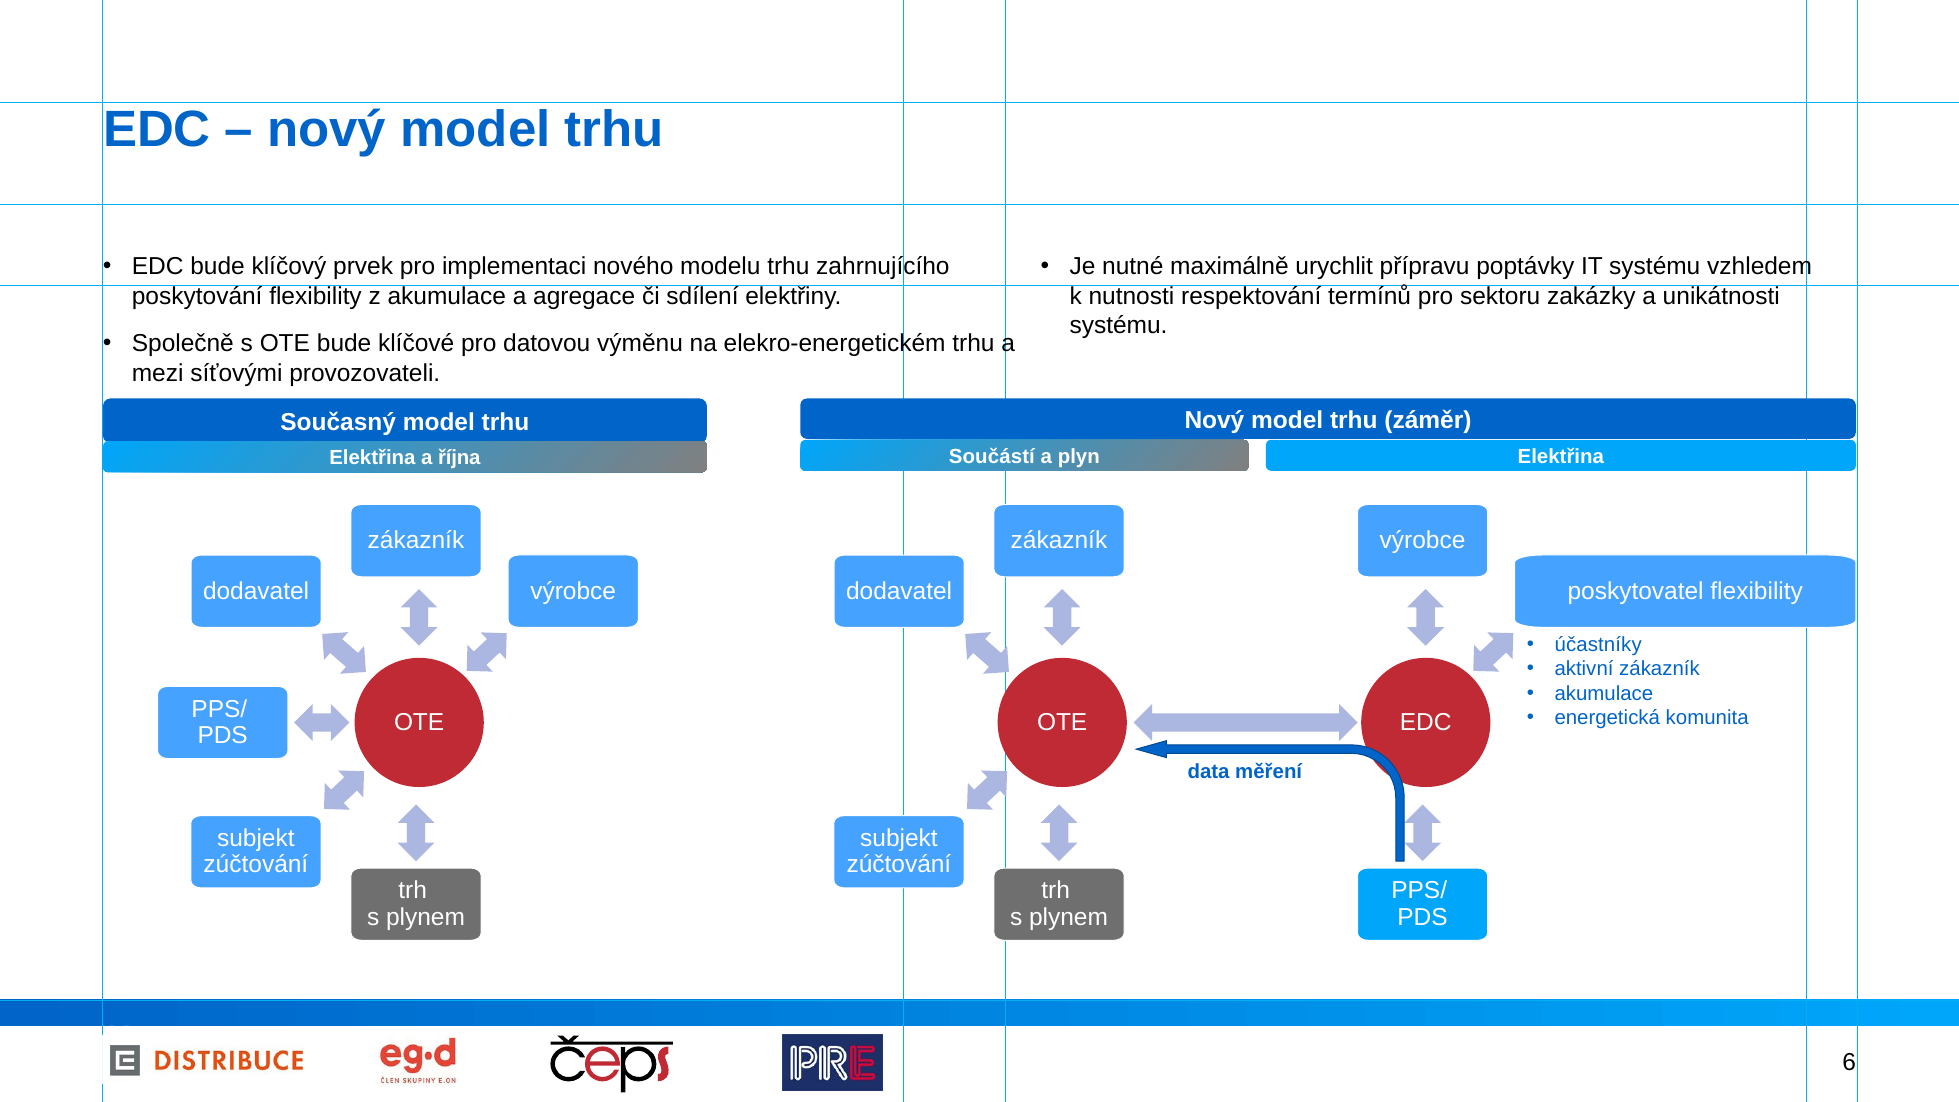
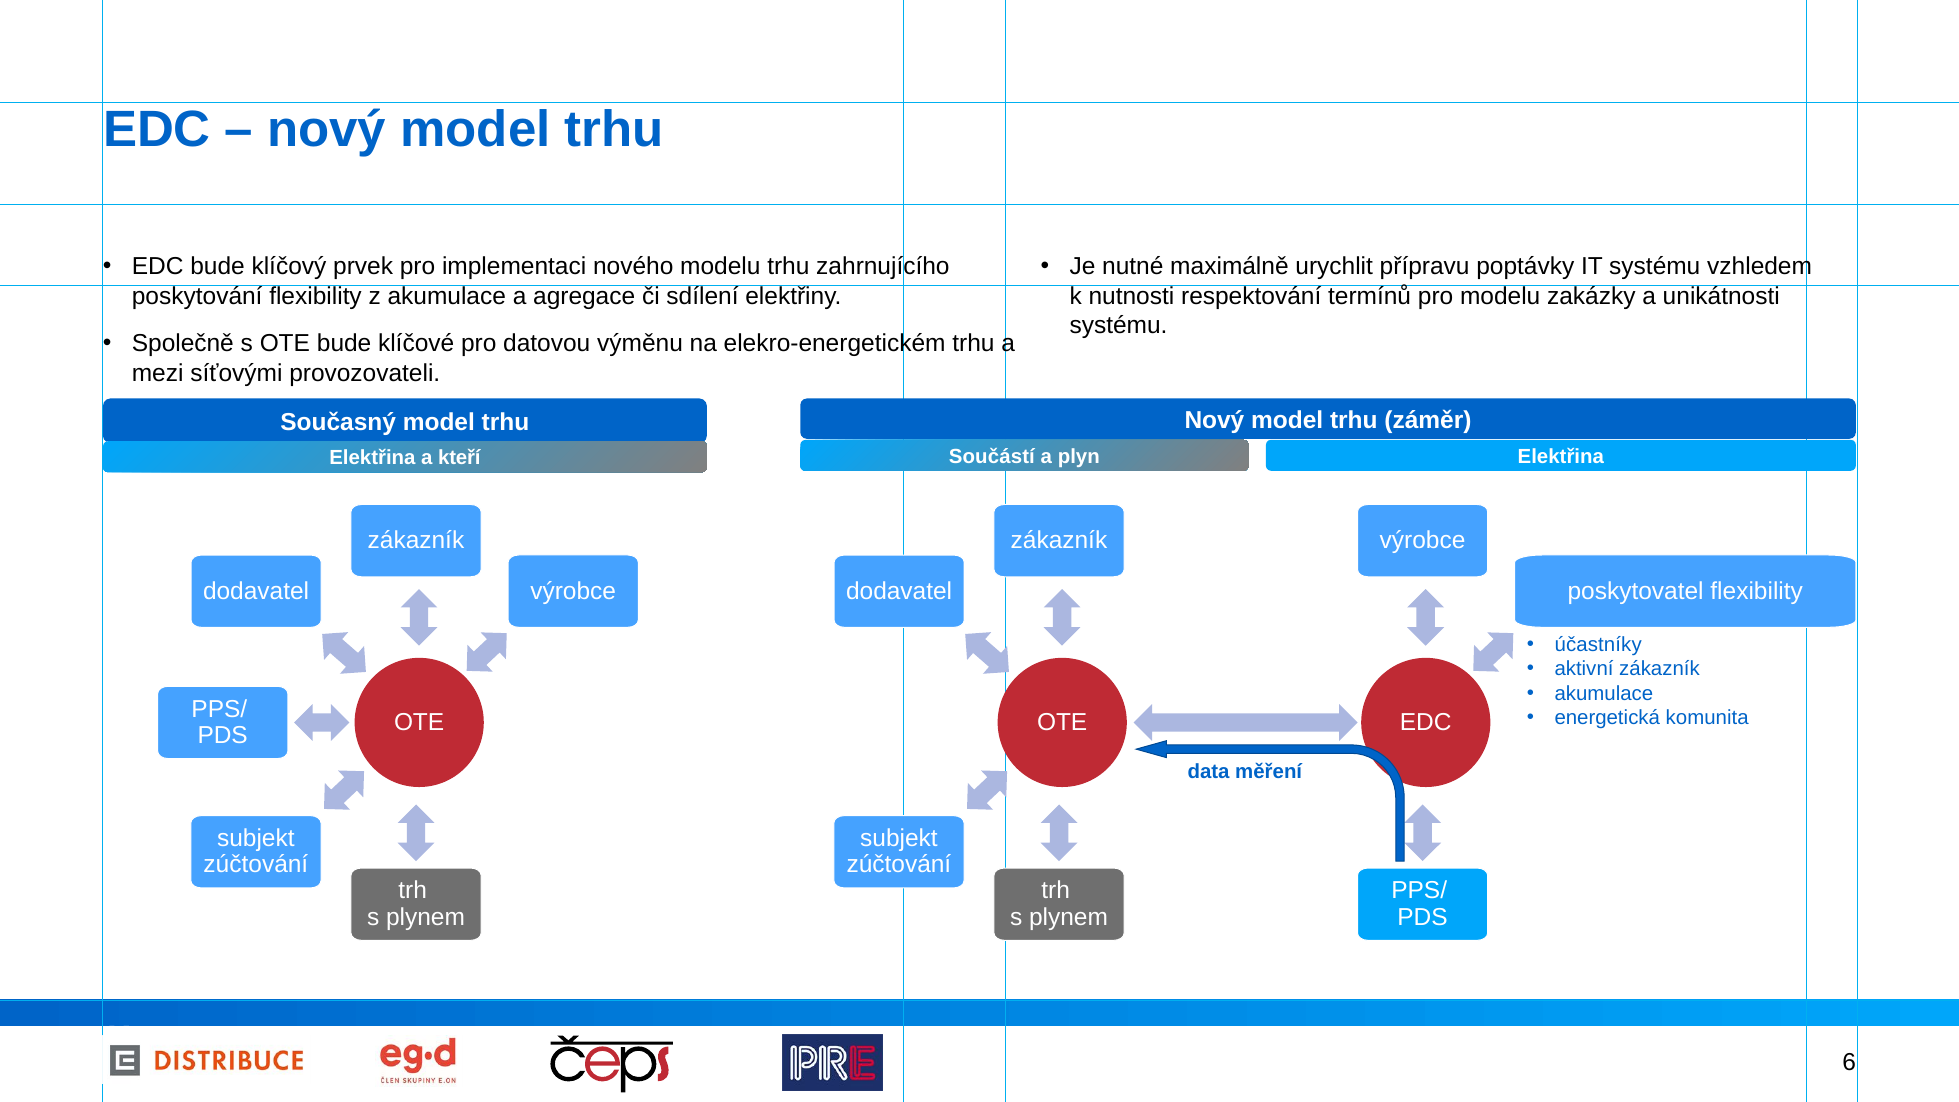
pro sektoru: sektoru -> modelu
října: října -> kteří
